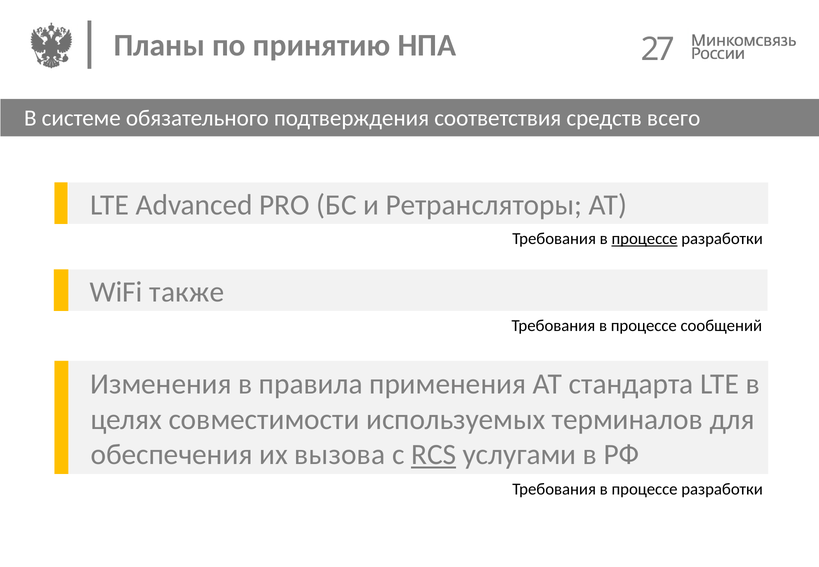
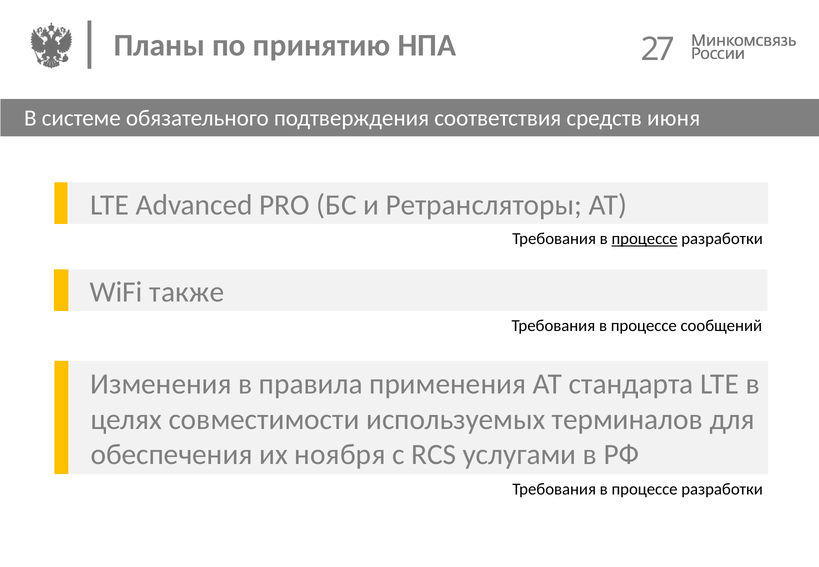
всего: всего -> июня
вызова: вызова -> ноября
RCS underline: present -> none
